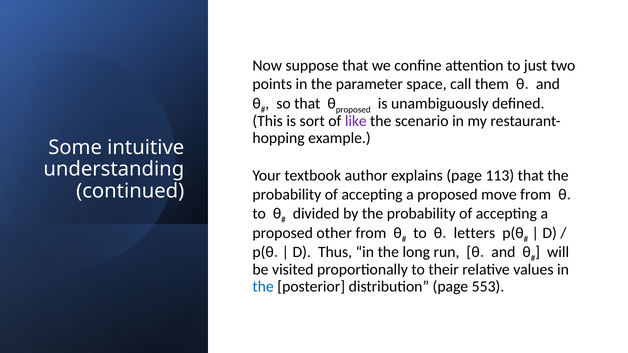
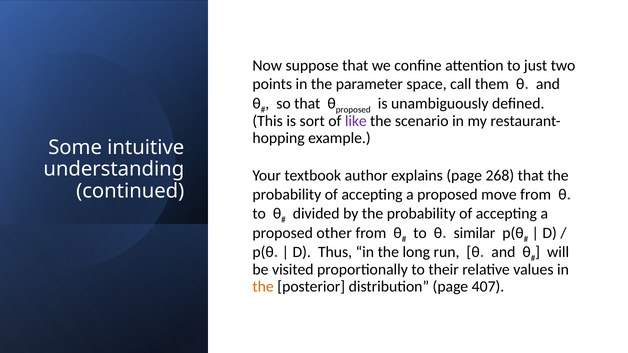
113: 113 -> 268
letters: letters -> similar
the at (263, 287) colour: blue -> orange
553: 553 -> 407
